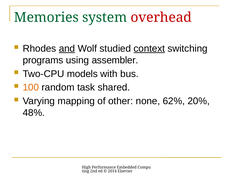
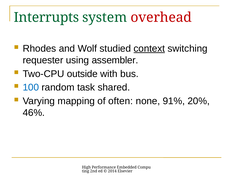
Memories: Memories -> Interrupts
and underline: present -> none
programs: programs -> requester
models: models -> outside
100 colour: orange -> blue
other: other -> often
62%: 62% -> 91%
48%: 48% -> 46%
